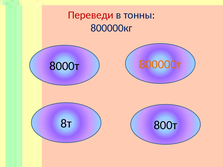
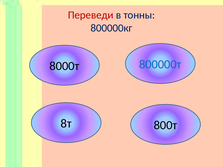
800000т colour: orange -> blue
